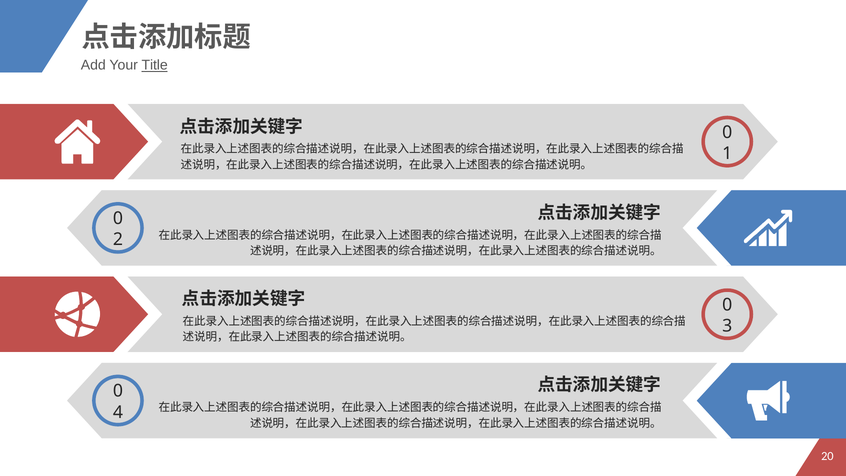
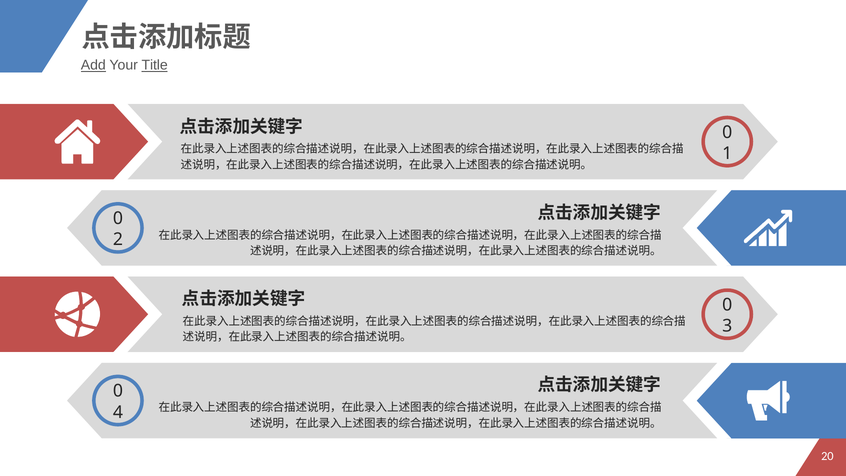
Add underline: none -> present
